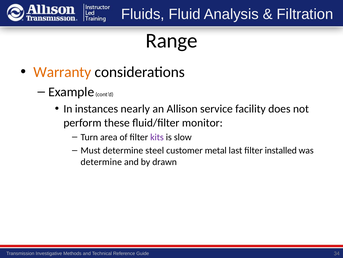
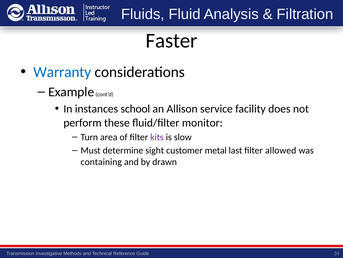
Range: Range -> Faster
Warranty colour: orange -> blue
nearly: nearly -> school
steel: steel -> sight
installed: installed -> allowed
determine at (101, 162): determine -> containing
